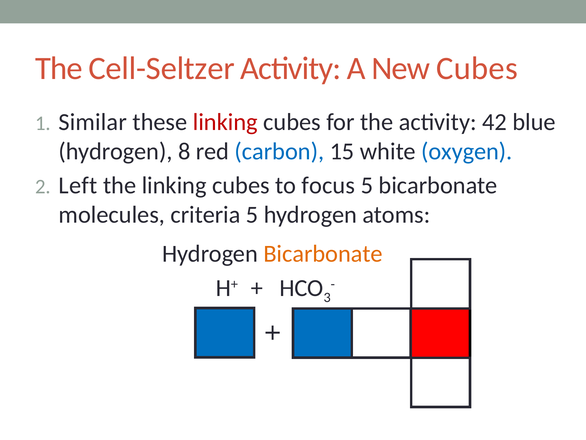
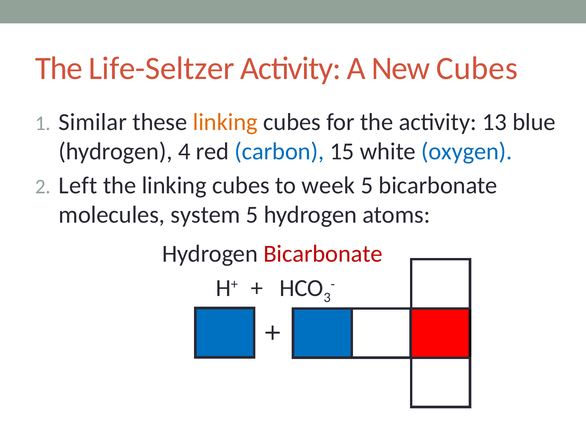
Cell-Seltzer: Cell-Seltzer -> Life-Seltzer
linking at (225, 122) colour: red -> orange
42: 42 -> 13
8: 8 -> 4
focus: focus -> week
criteria: criteria -> system
Bicarbonate at (323, 254) colour: orange -> red
